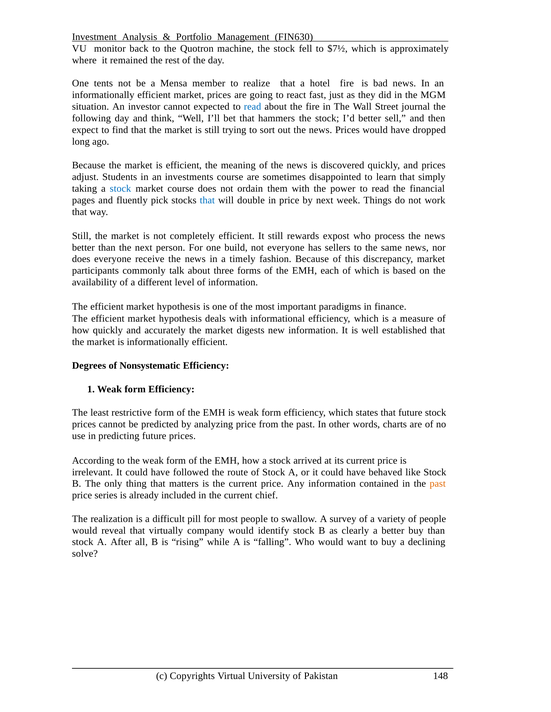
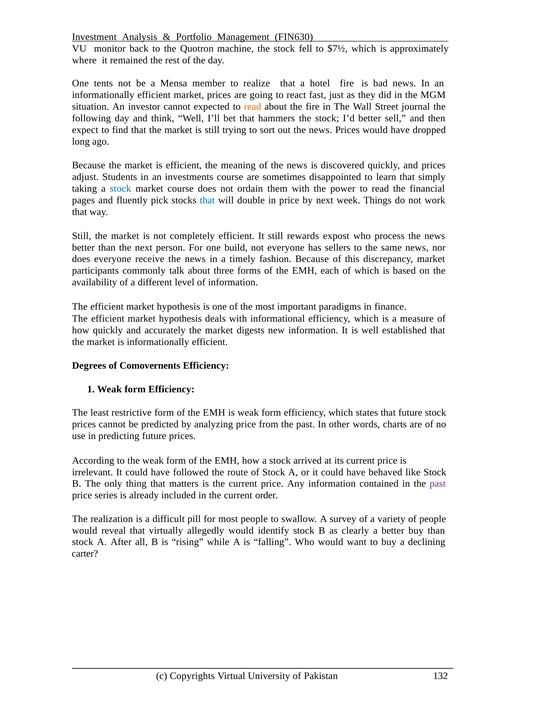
read at (253, 107) colour: blue -> orange
Nonsystematic: Nonsystematic -> Comovernents
past at (438, 484) colour: orange -> purple
chief: chief -> order
company: company -> allegedly
solve: solve -> carter
148: 148 -> 132
